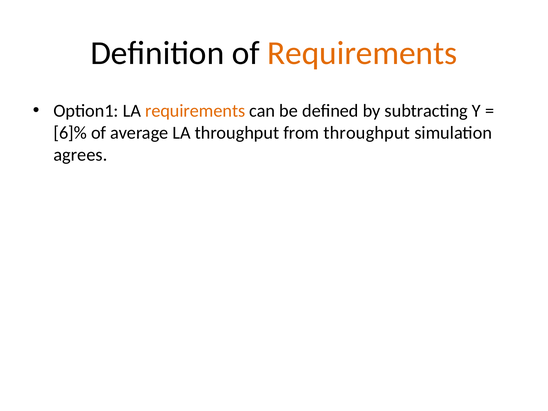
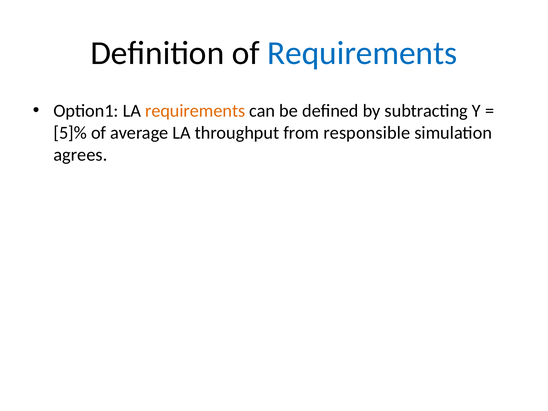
Requirements at (362, 53) colour: orange -> blue
6]%: 6]% -> 5]%
from throughput: throughput -> responsible
